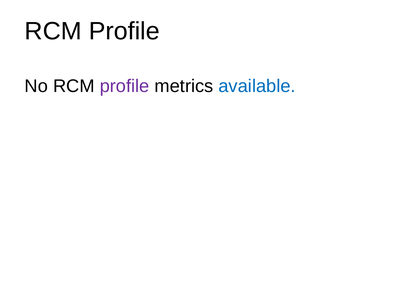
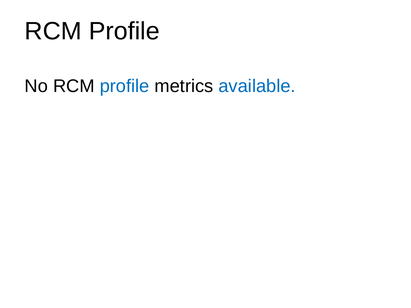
profile at (125, 86) colour: purple -> blue
